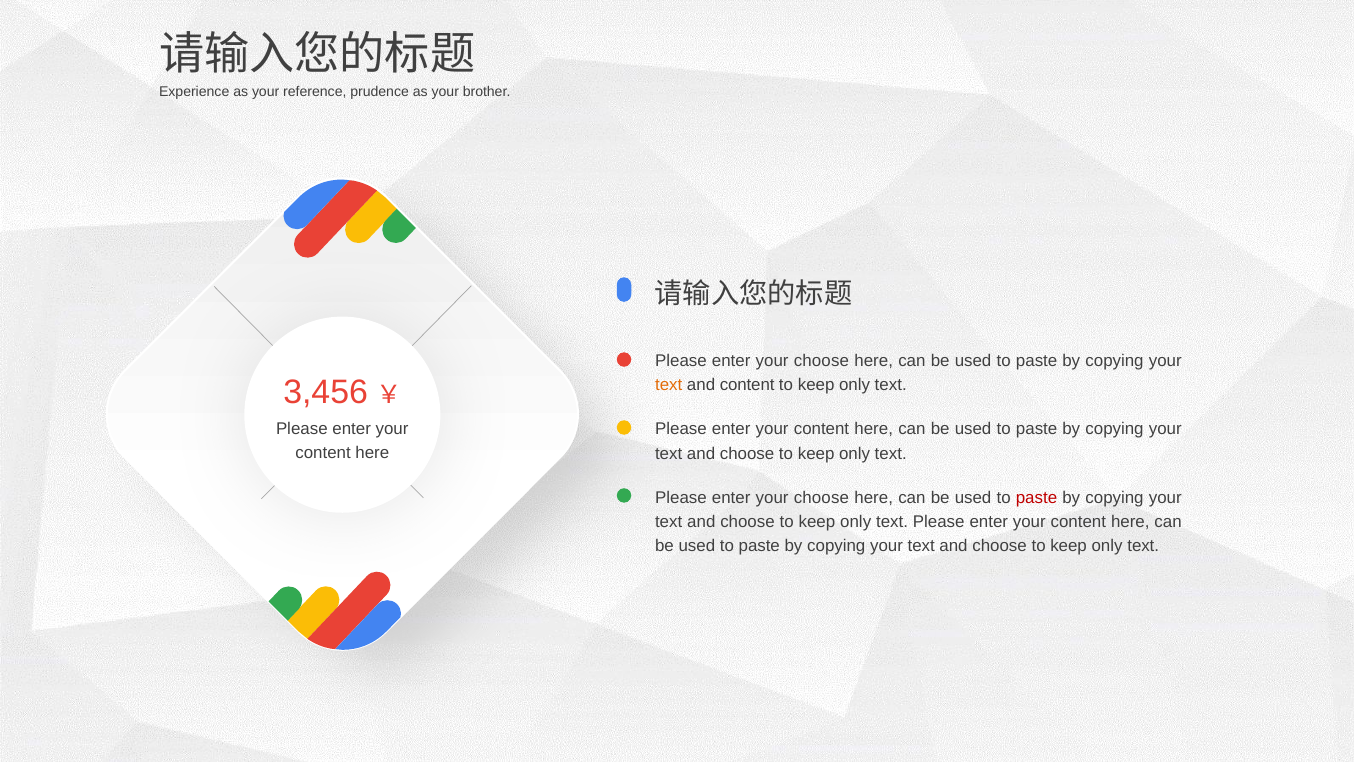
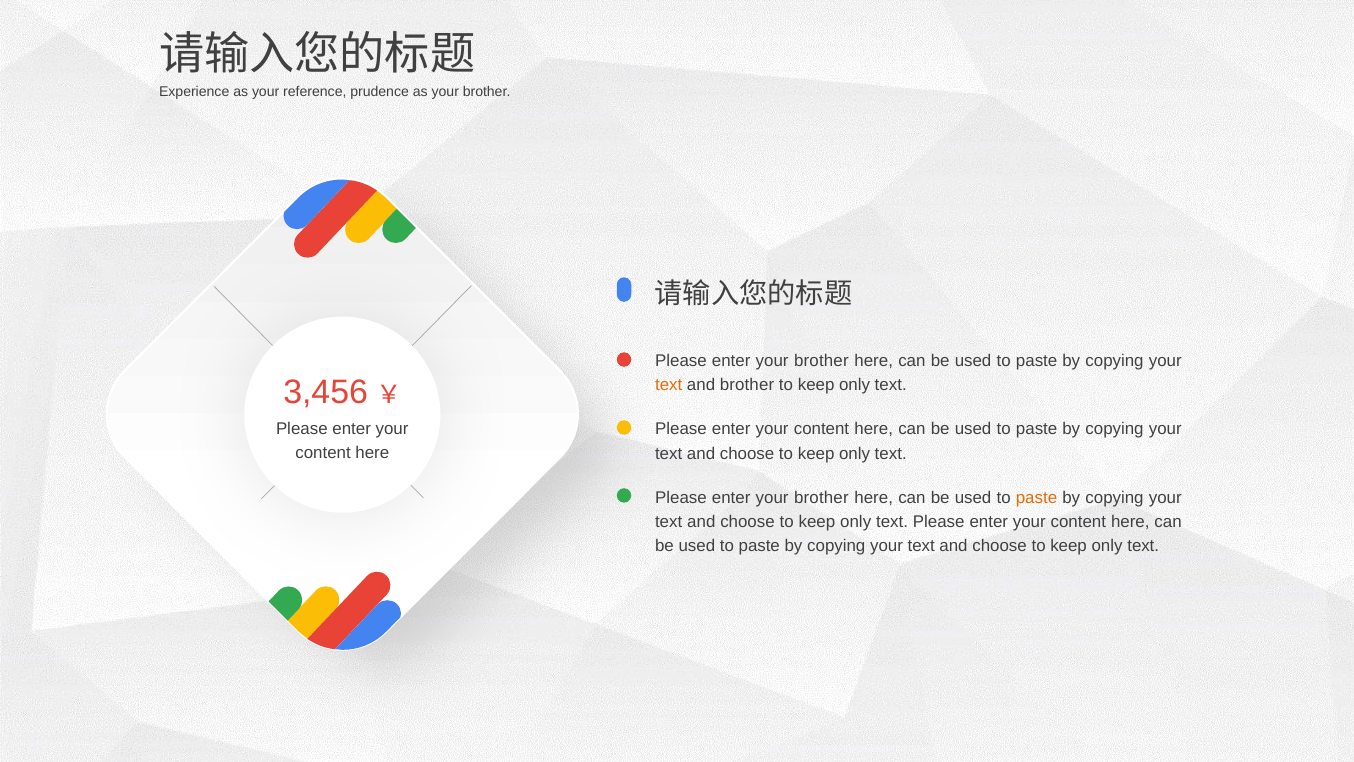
choose at (821, 361): choose -> brother
and content: content -> brother
choose at (821, 497): choose -> brother
paste at (1037, 497) colour: red -> orange
